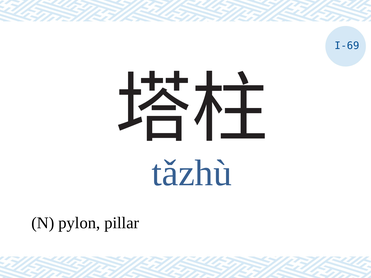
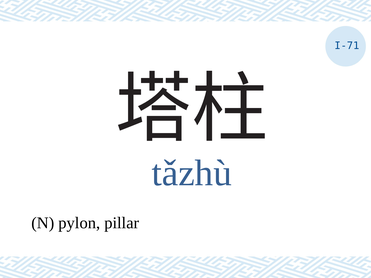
I-69: I-69 -> I-71
